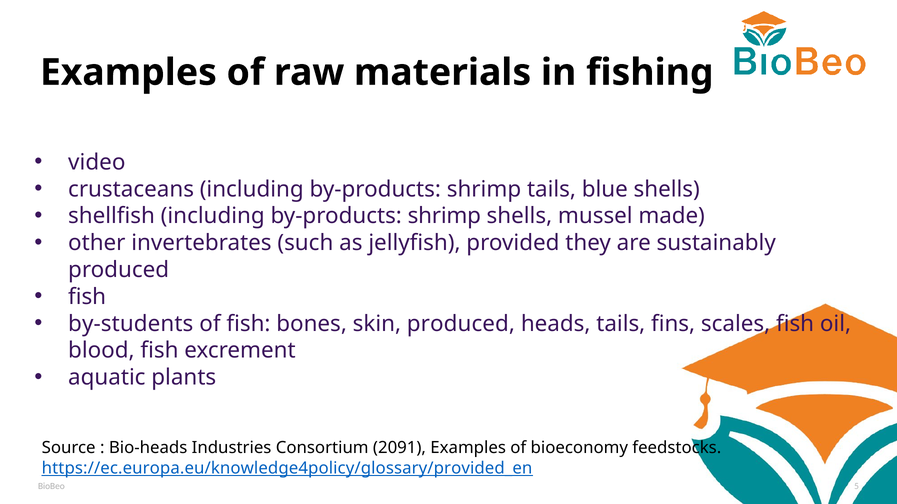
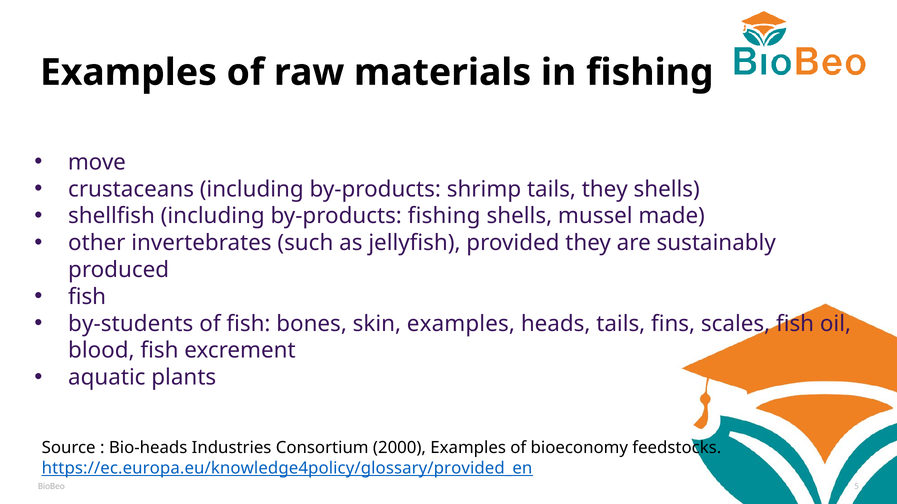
video: video -> move
tails blue: blue -> they
shellfish including by-products shrimp: shrimp -> fishing
skin produced: produced -> examples
2091: 2091 -> 2000
